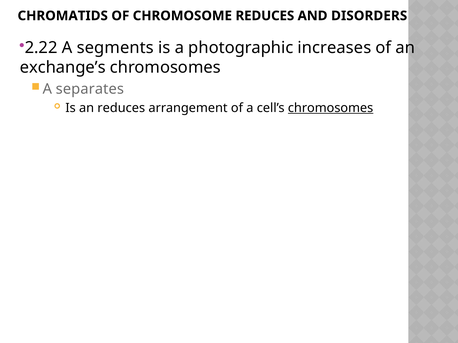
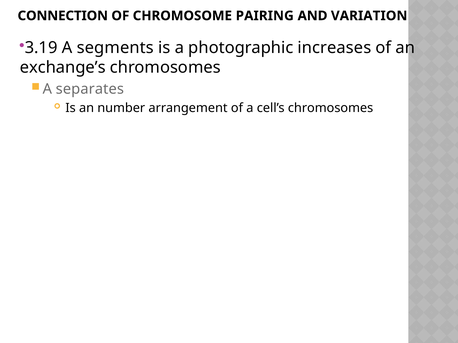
CHROMATIDS: CHROMATIDS -> CONNECTION
CHROMOSOME REDUCES: REDUCES -> PAIRING
DISORDERS: DISORDERS -> VARIATION
2.22: 2.22 -> 3.19
an reduces: reduces -> number
chromosomes at (331, 108) underline: present -> none
